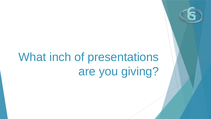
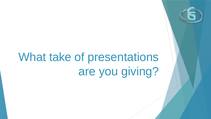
inch: inch -> take
